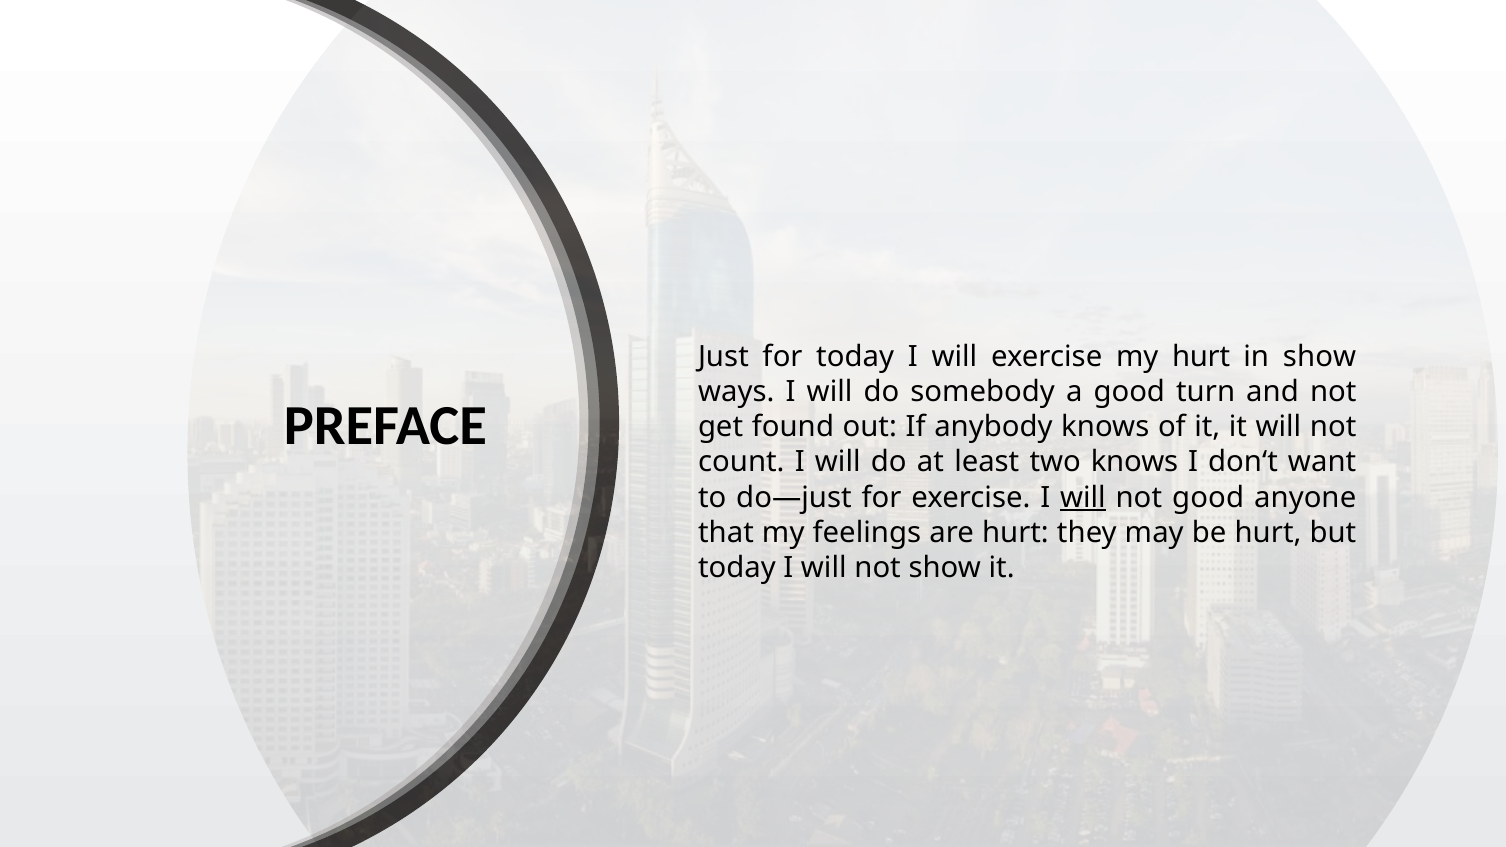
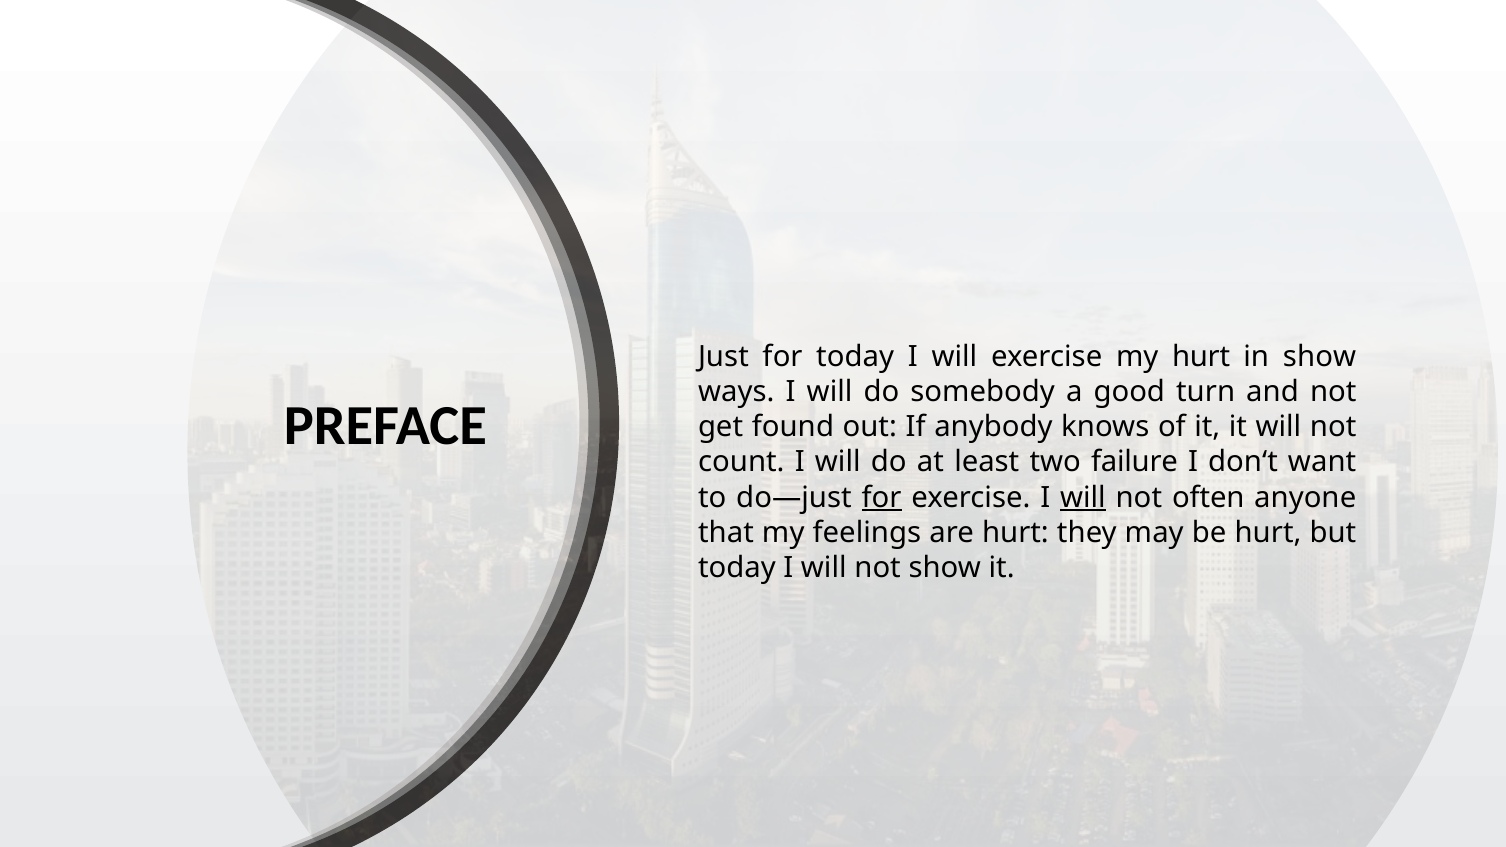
two knows: knows -> failure
for at (882, 498) underline: none -> present
not good: good -> often
